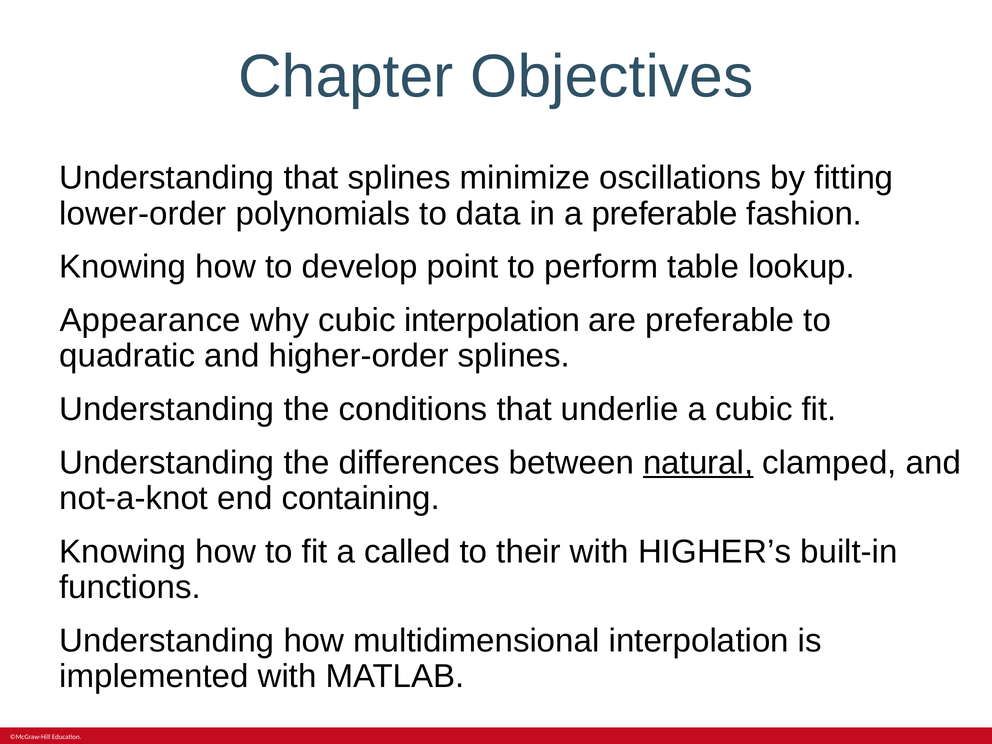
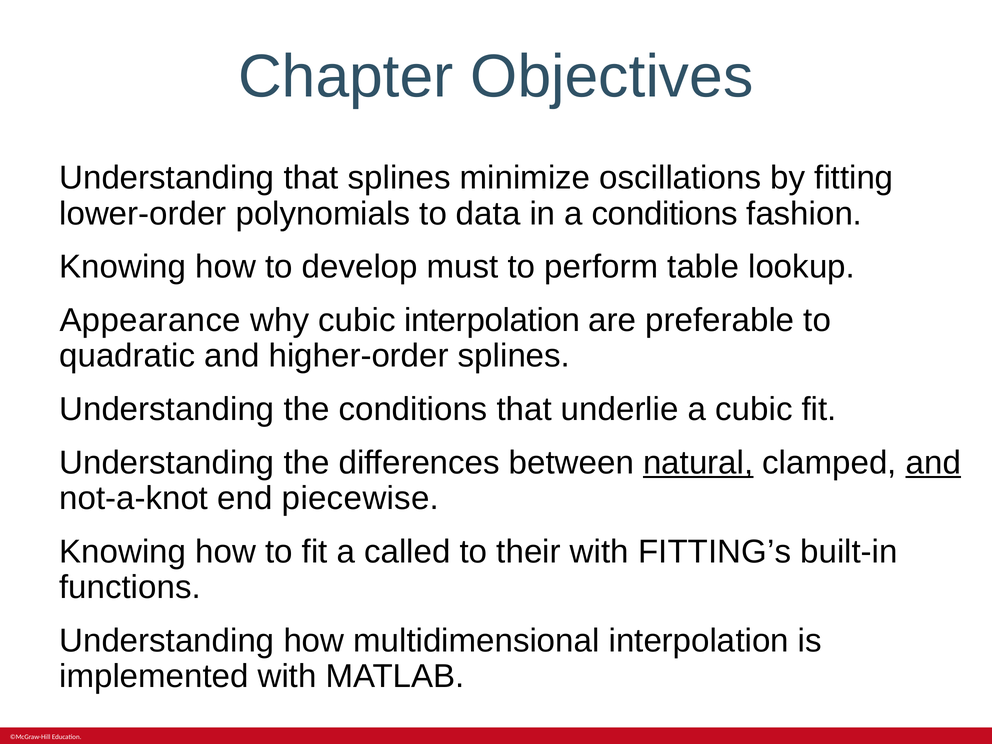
a preferable: preferable -> conditions
point: point -> must
and at (933, 463) underline: none -> present
containing: containing -> piecewise
HIGHER’s: HIGHER’s -> FITTING’s
